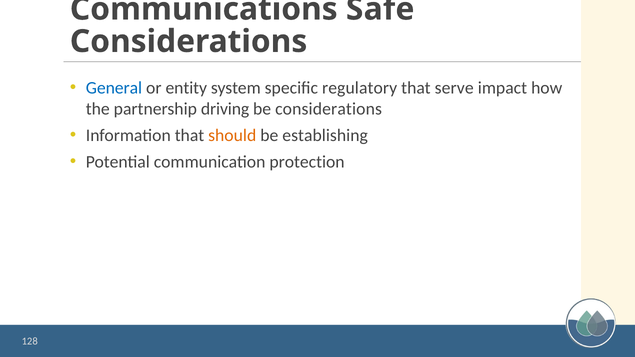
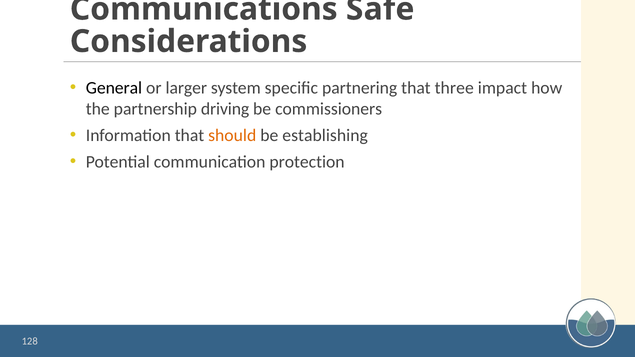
General colour: blue -> black
entity: entity -> larger
regulatory: regulatory -> partnering
serve: serve -> three
be considerations: considerations -> commissioners
